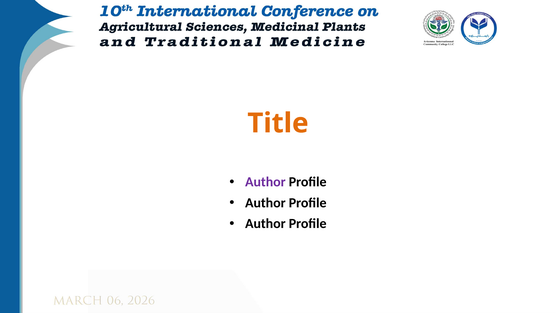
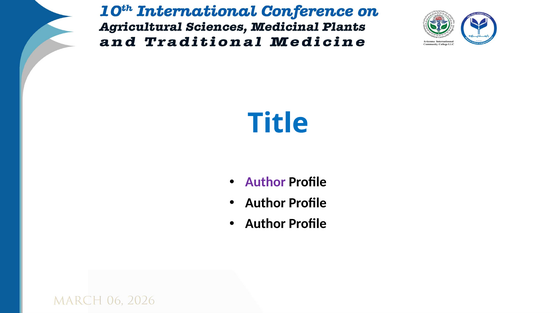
Title colour: orange -> blue
